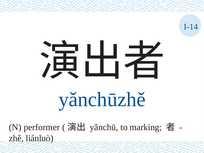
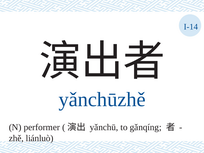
marking: marking -> gǎnqíng
